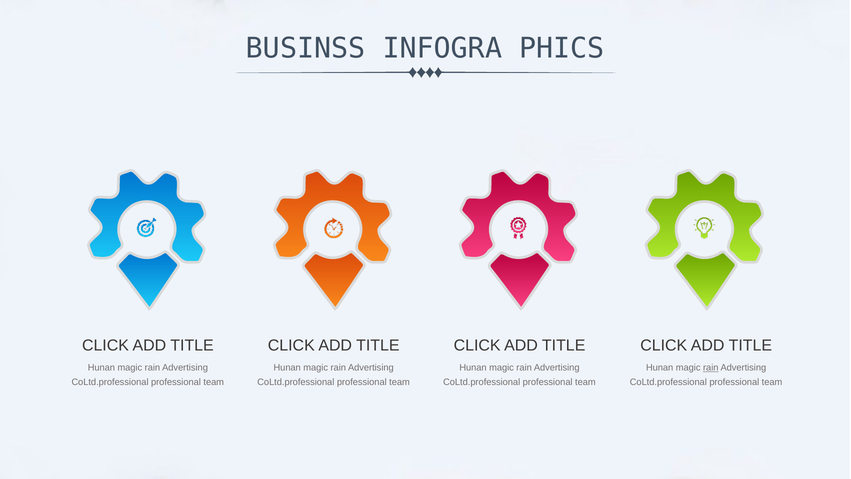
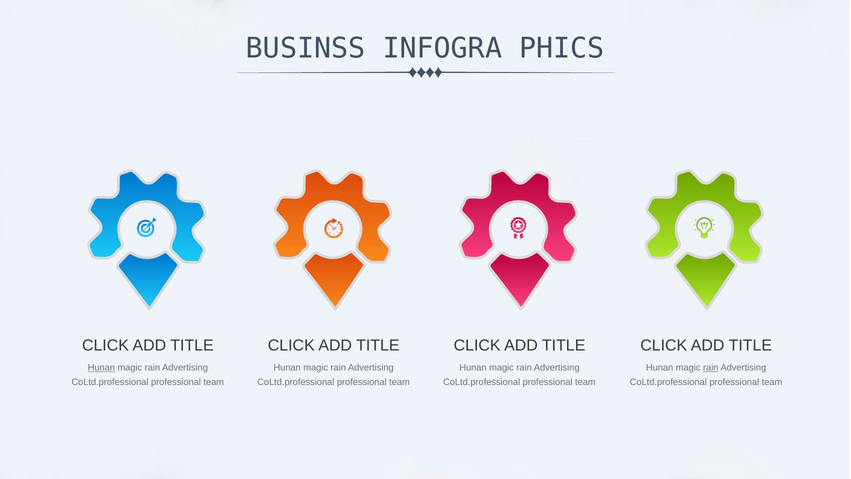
Hunan at (101, 367) underline: none -> present
